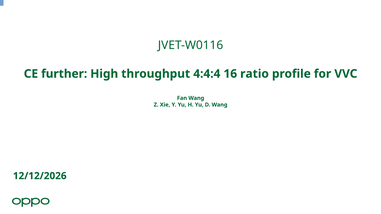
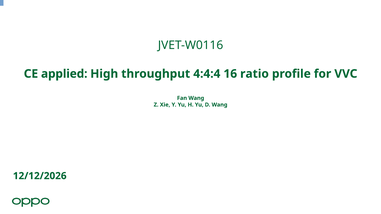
further: further -> applied
